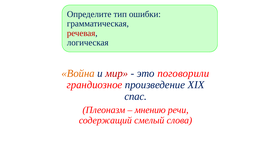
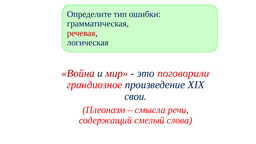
Война colour: orange -> red
спас: спас -> свои
мнению: мнению -> смысла
